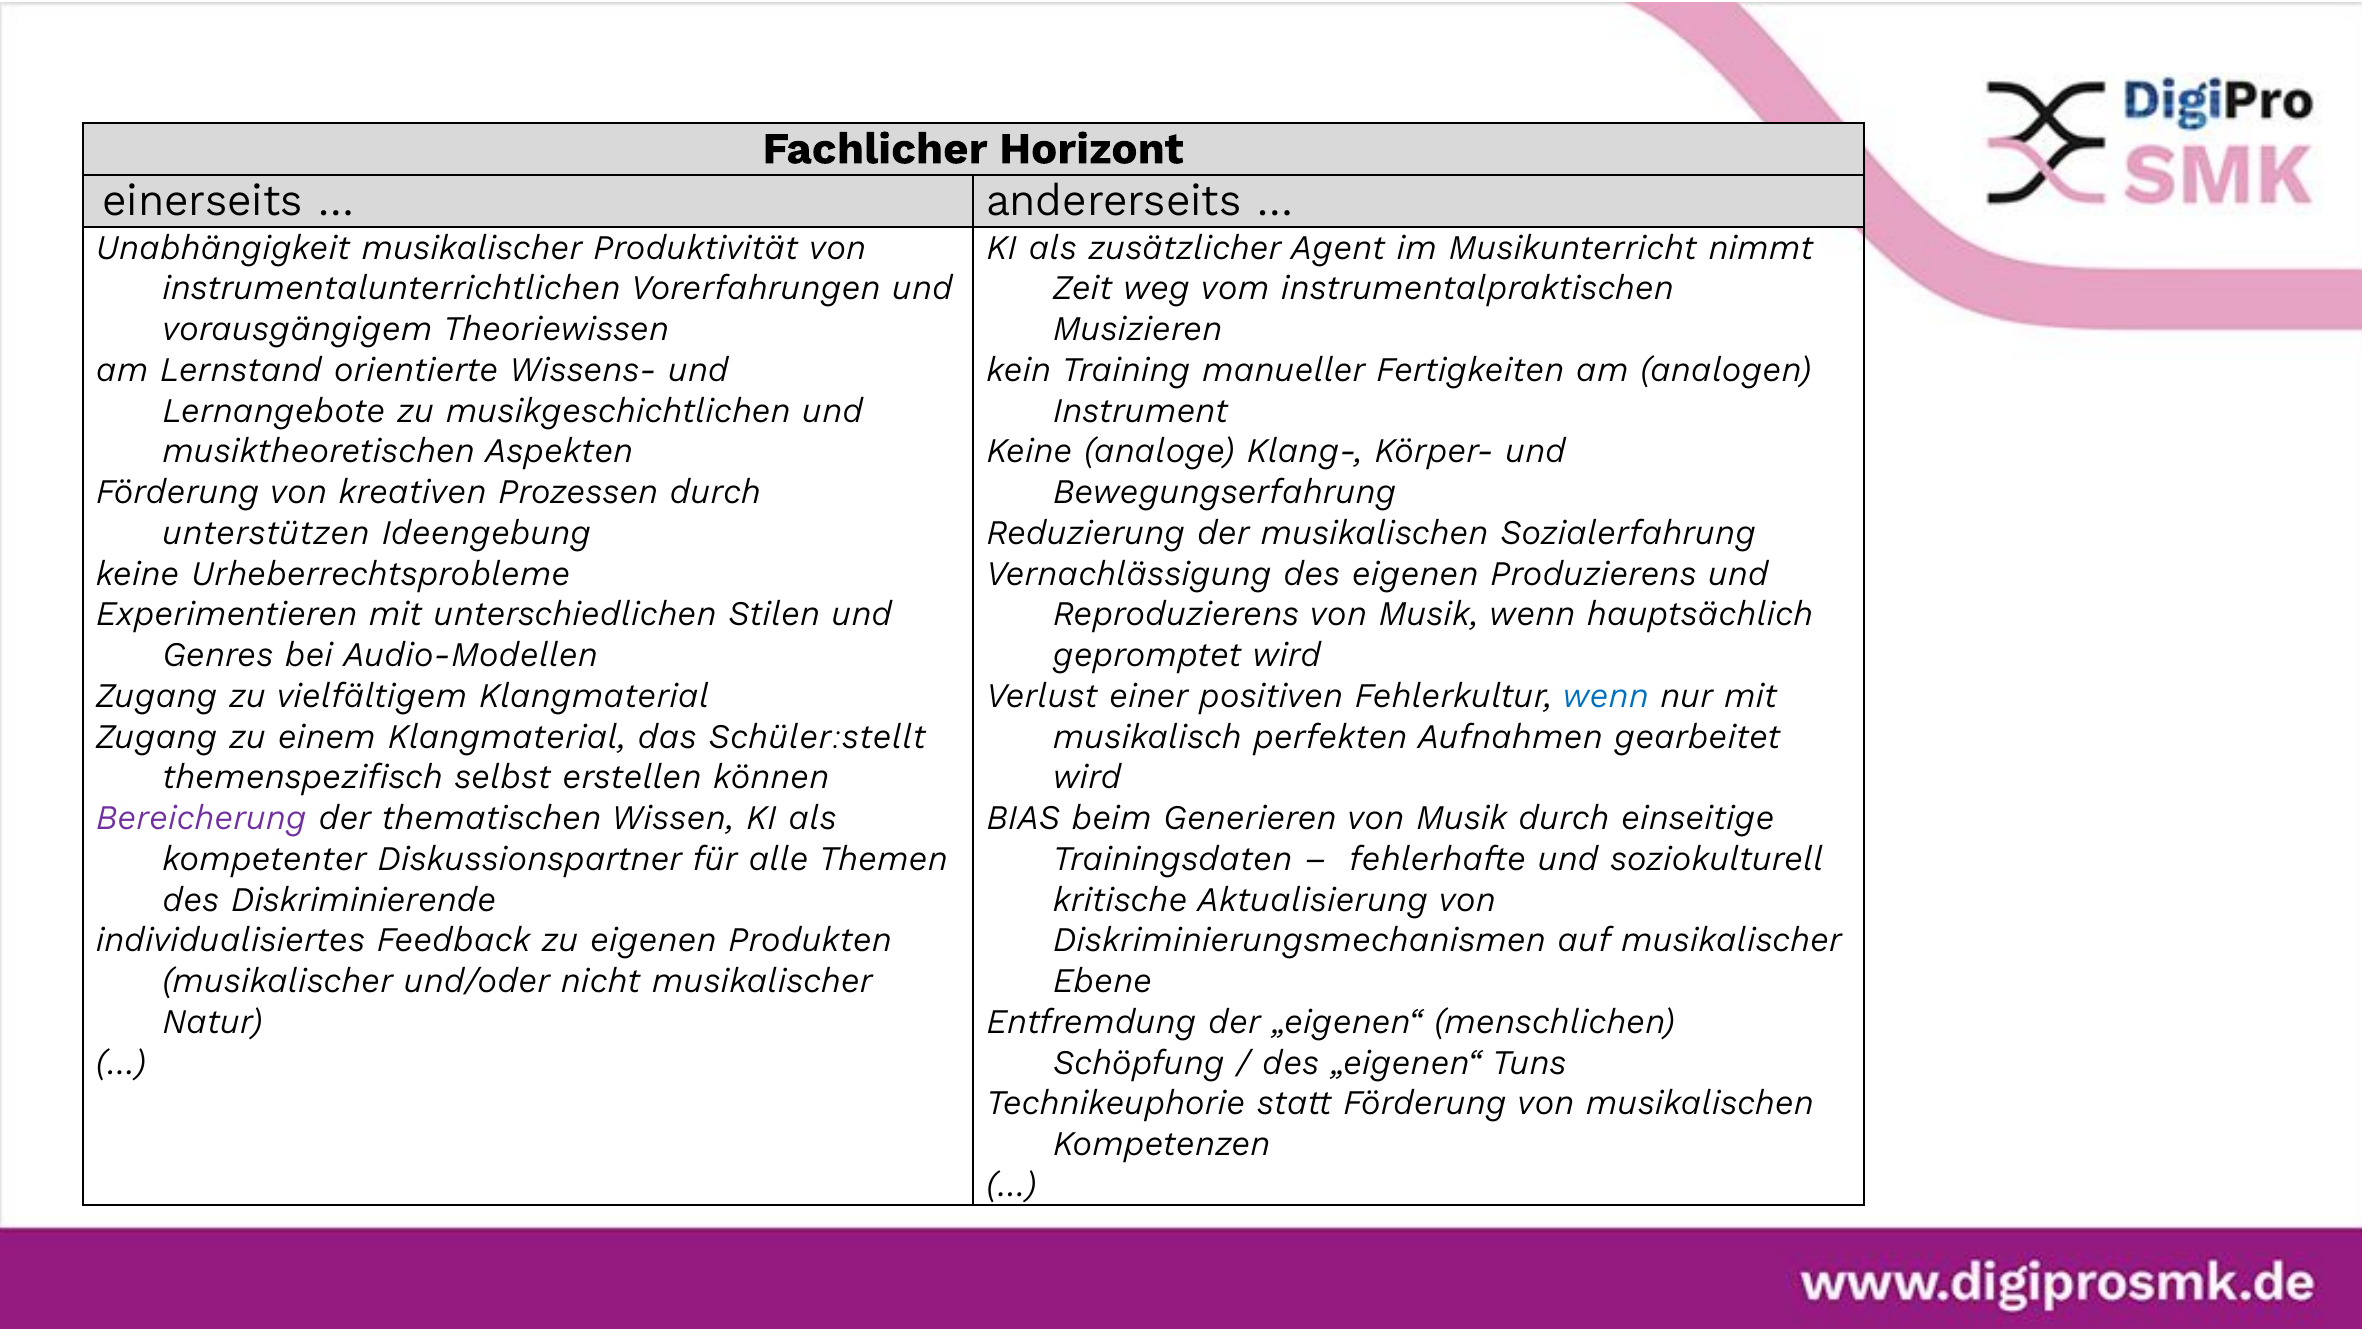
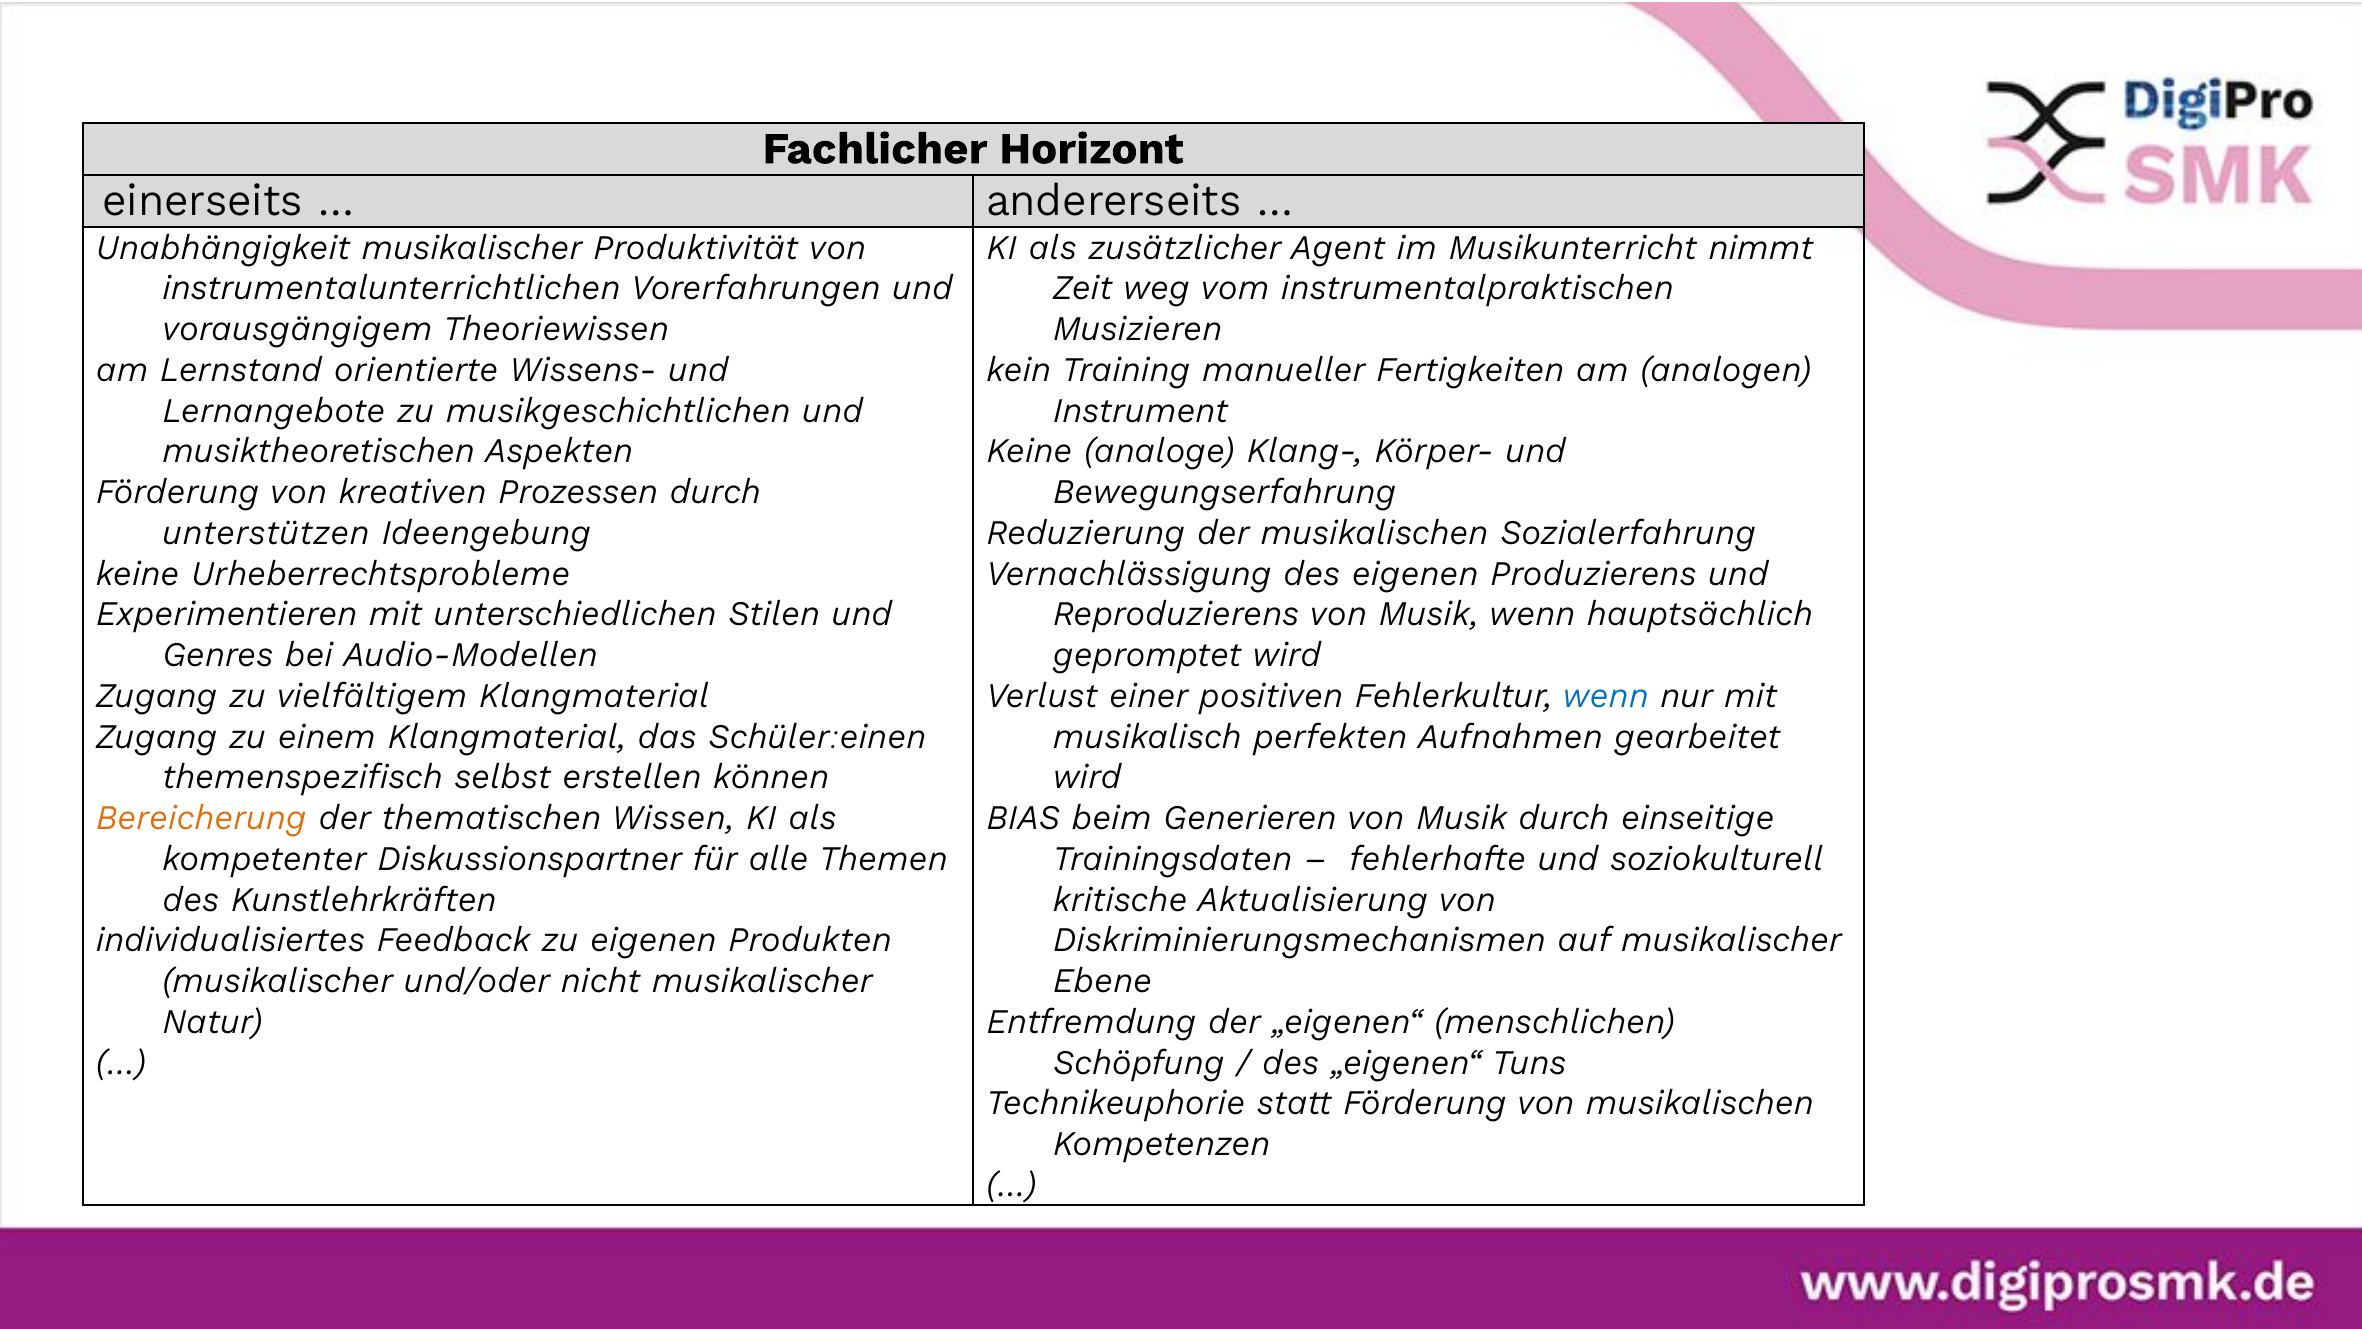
Schüler:stellt: Schüler:stellt -> Schüler:einen
Bereicherung colour: purple -> orange
Diskriminierende: Diskriminierende -> Kunstlehrkräften
